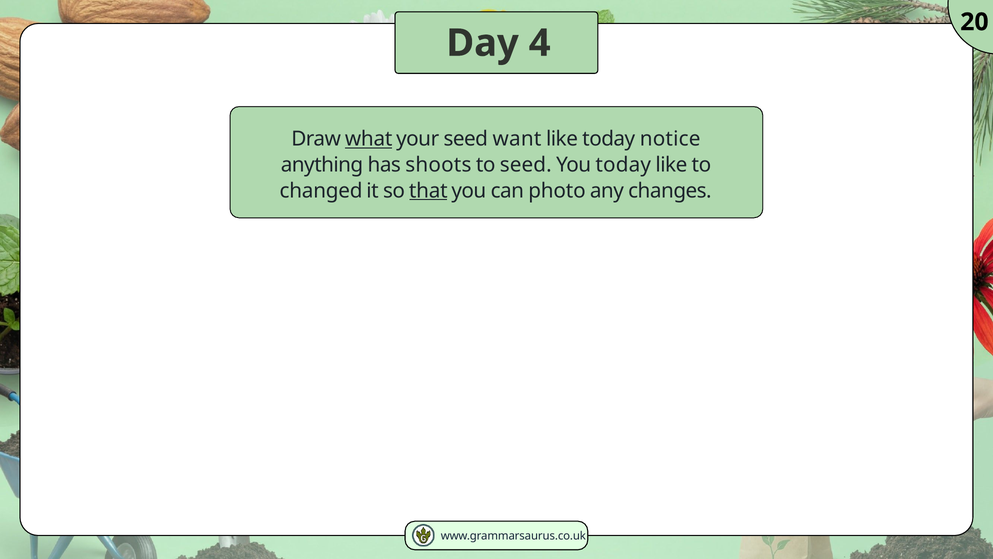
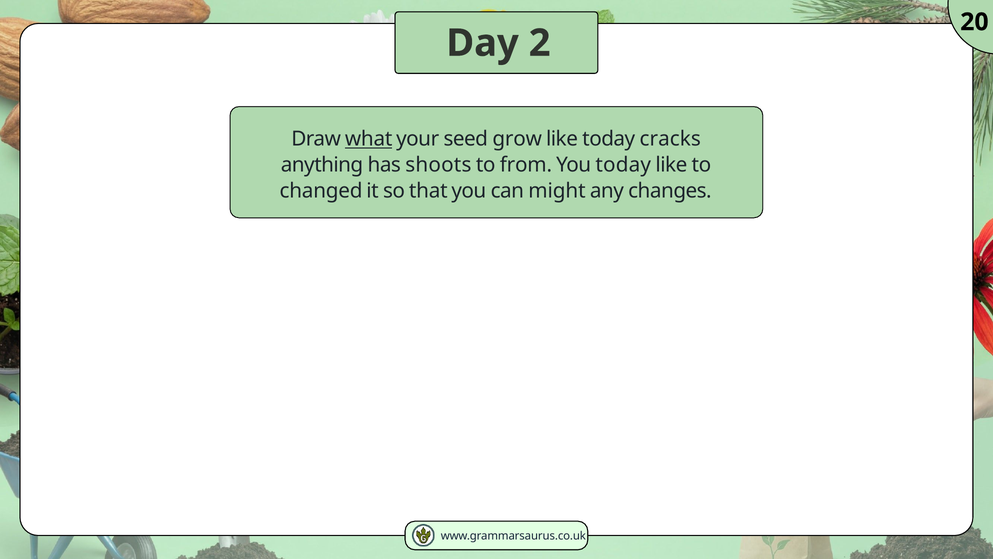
4: 4 -> 2
want: want -> grow
notice: notice -> cracks
to seed: seed -> from
that underline: present -> none
photo: photo -> might
